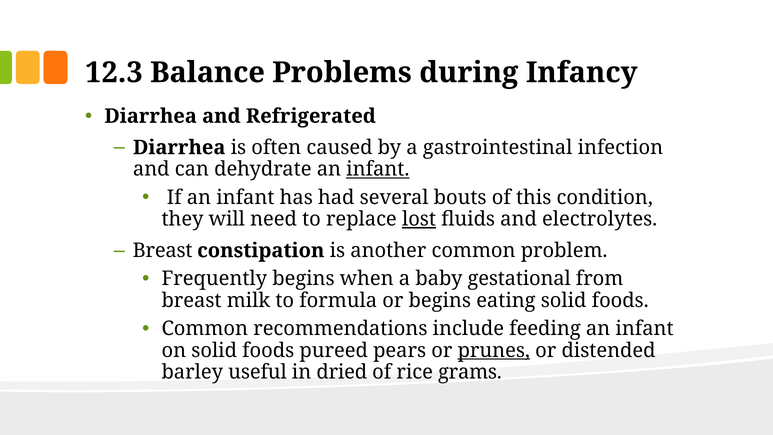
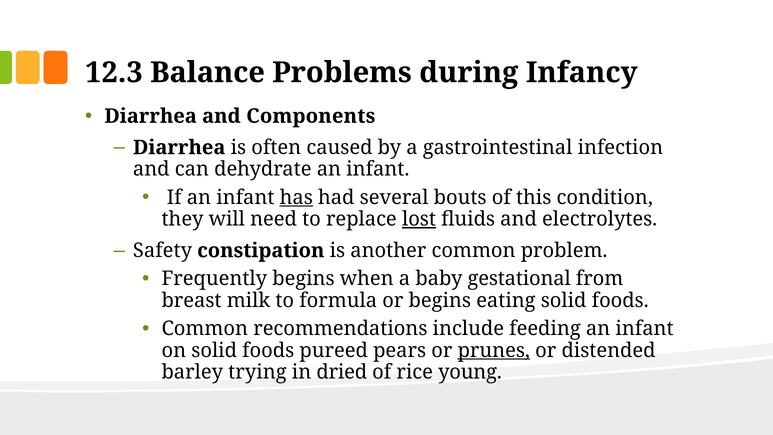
Refrigerated: Refrigerated -> Components
infant at (378, 169) underline: present -> none
has underline: none -> present
Breast at (163, 251): Breast -> Safety
useful: useful -> trying
grams: grams -> young
